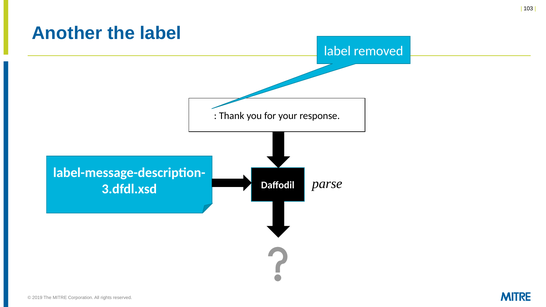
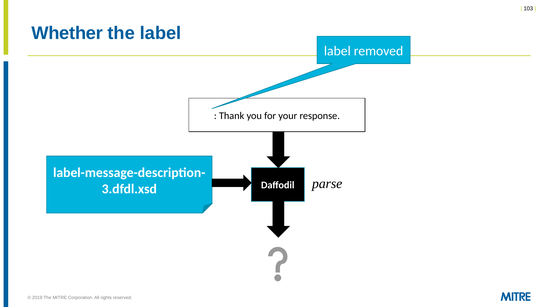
Another: Another -> Whether
